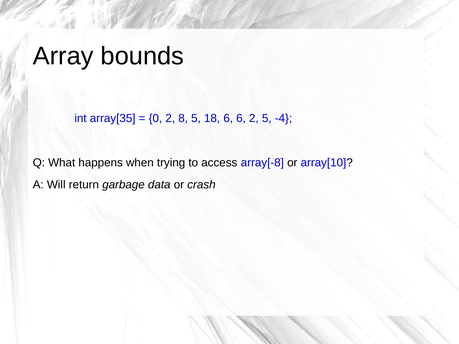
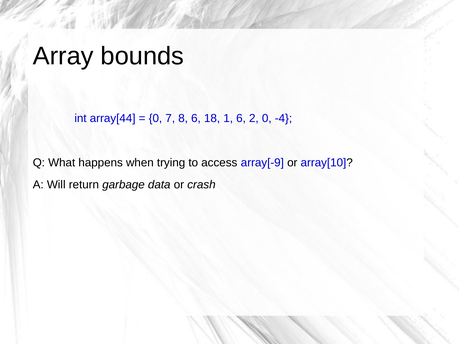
array[35: array[35 -> array[44
0 2: 2 -> 7
8 5: 5 -> 6
18 6: 6 -> 1
2 5: 5 -> 0
array[-8: array[-8 -> array[-9
